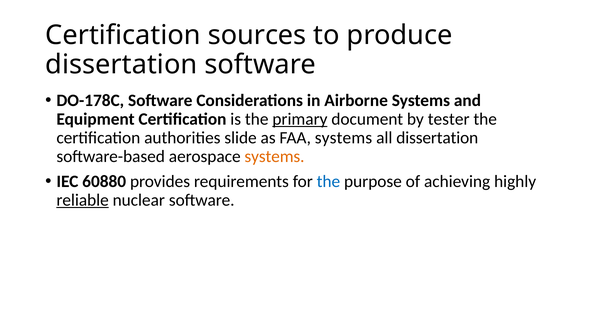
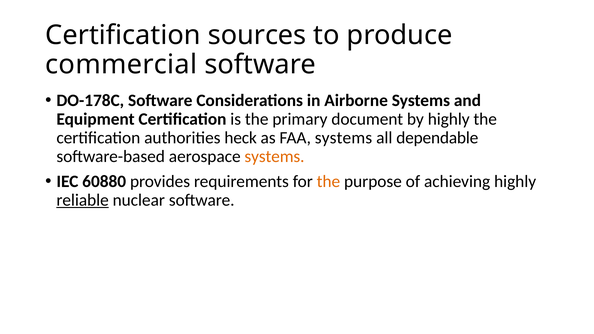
dissertation at (121, 65): dissertation -> commercial
primary underline: present -> none
by tester: tester -> highly
slide: slide -> heck
all dissertation: dissertation -> dependable
the at (328, 181) colour: blue -> orange
